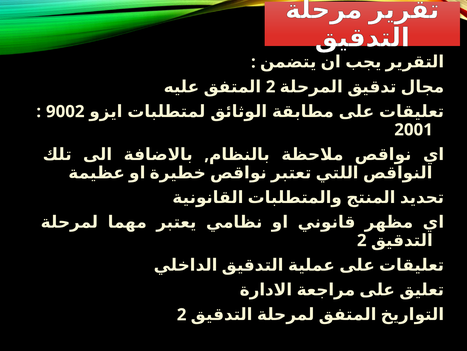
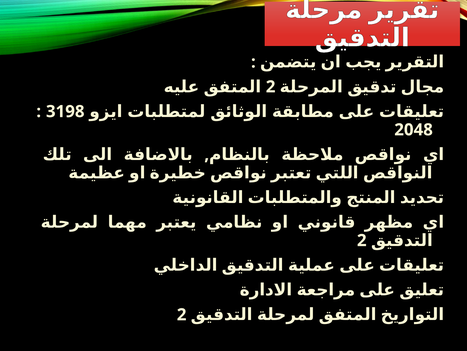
9002: 9002 -> 3198
2001: 2001 -> 2048
